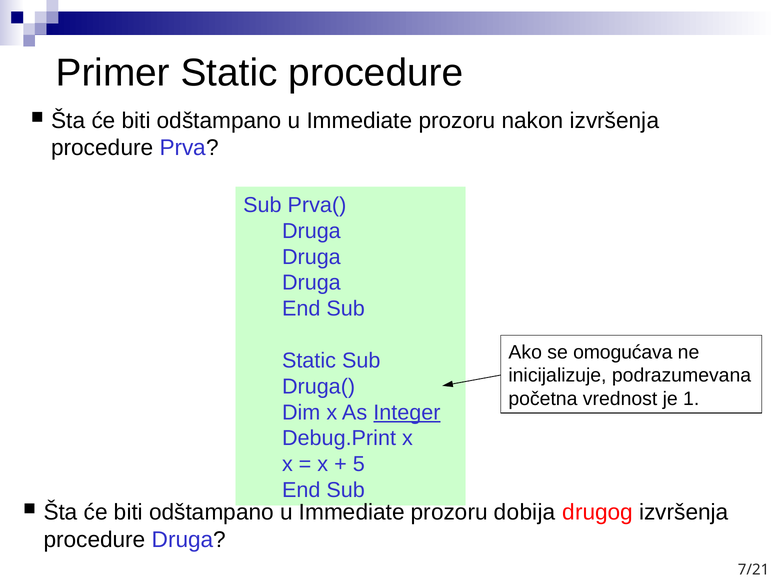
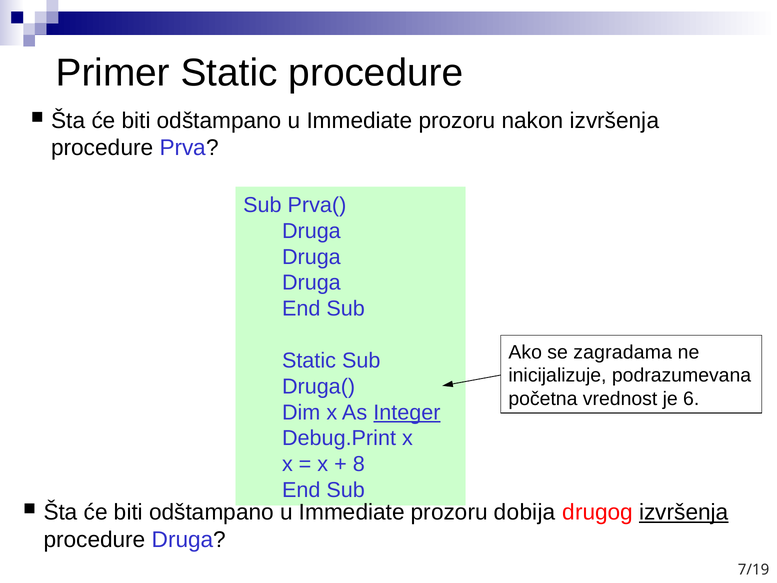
omogućava: omogućava -> zagradama
1: 1 -> 6
5: 5 -> 8
izvršenja at (684, 512) underline: none -> present
7/21: 7/21 -> 7/19
